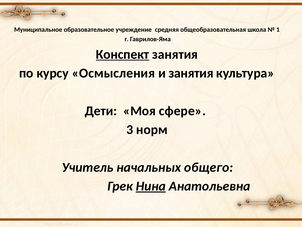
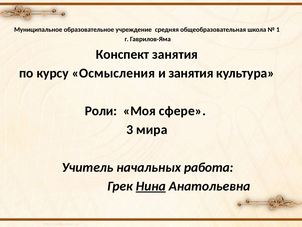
Конспект underline: present -> none
Дети: Дети -> Роли
норм: норм -> мира
общего: общего -> работа
